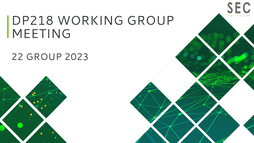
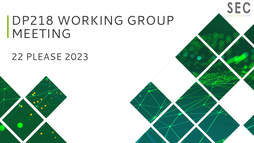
22 GROUP: GROUP -> PLEASE
